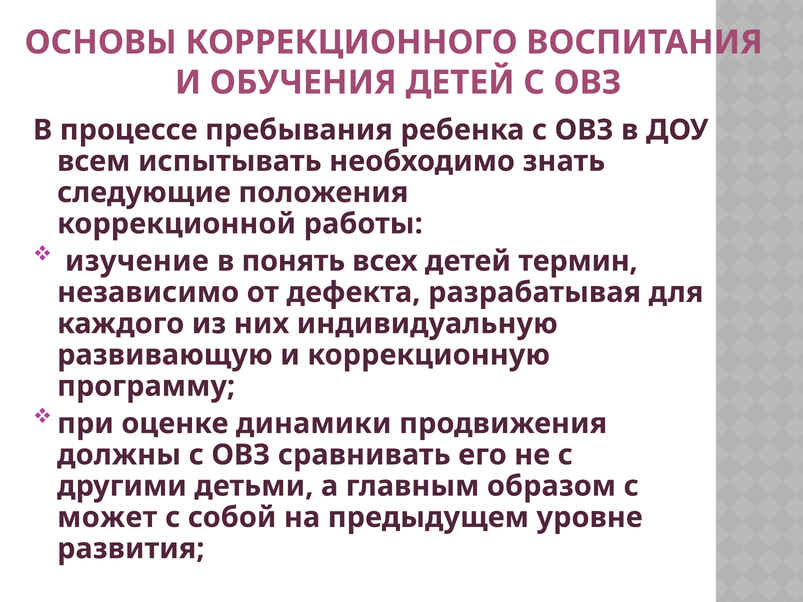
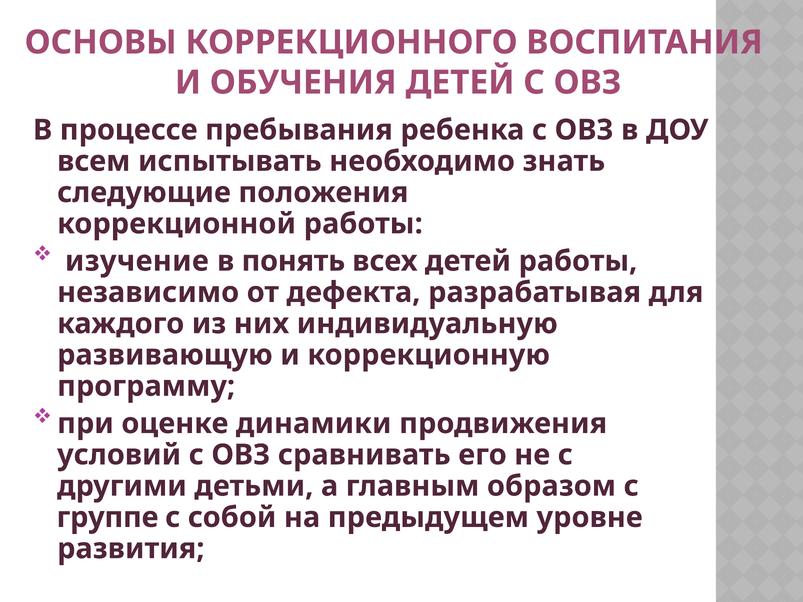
детей термин: термин -> работы
должны: должны -> условий
может: может -> группе
